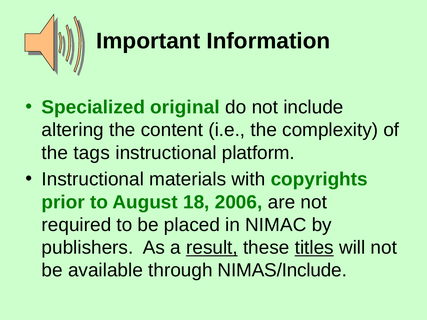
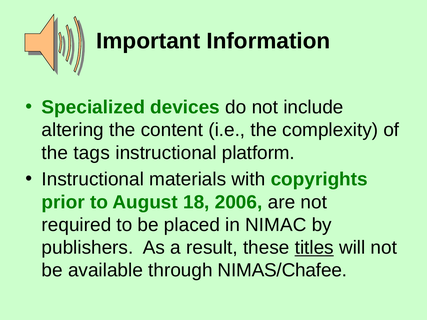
original: original -> devices
result underline: present -> none
NIMAS/Include: NIMAS/Include -> NIMAS/Chafee
